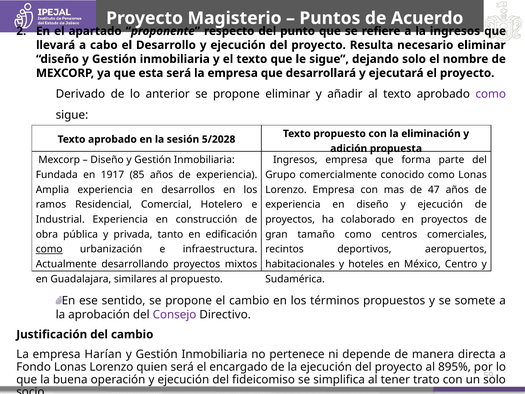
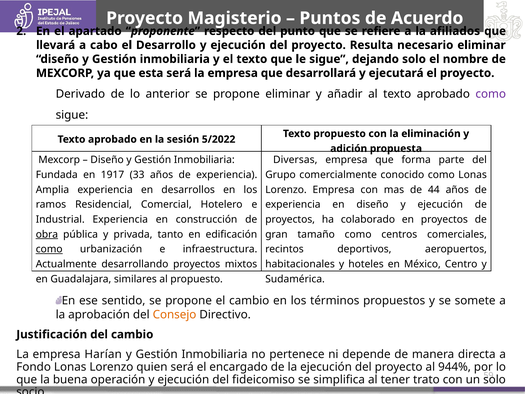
la ingresos: ingresos -> afiliados
5/2028: 5/2028 -> 5/2022
Ingresos at (295, 160): Ingresos -> Diversas
85: 85 -> 33
47: 47 -> 44
obra underline: none -> present
Consejo colour: purple -> orange
895%: 895% -> 944%
